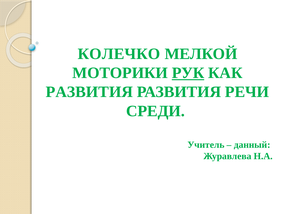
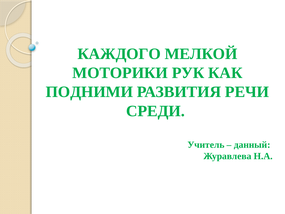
КОЛЕЧКО: КОЛЕЧКО -> КАЖДОГО
РУК underline: present -> none
РАЗВИТИЯ at (89, 92): РАЗВИТИЯ -> ПОДНИМИ
